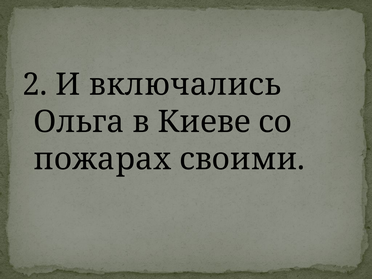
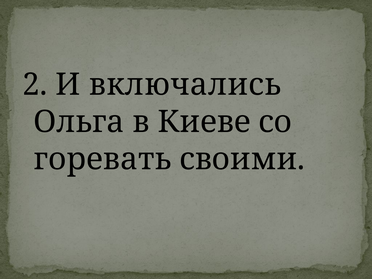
пожарах: пожарах -> горевать
